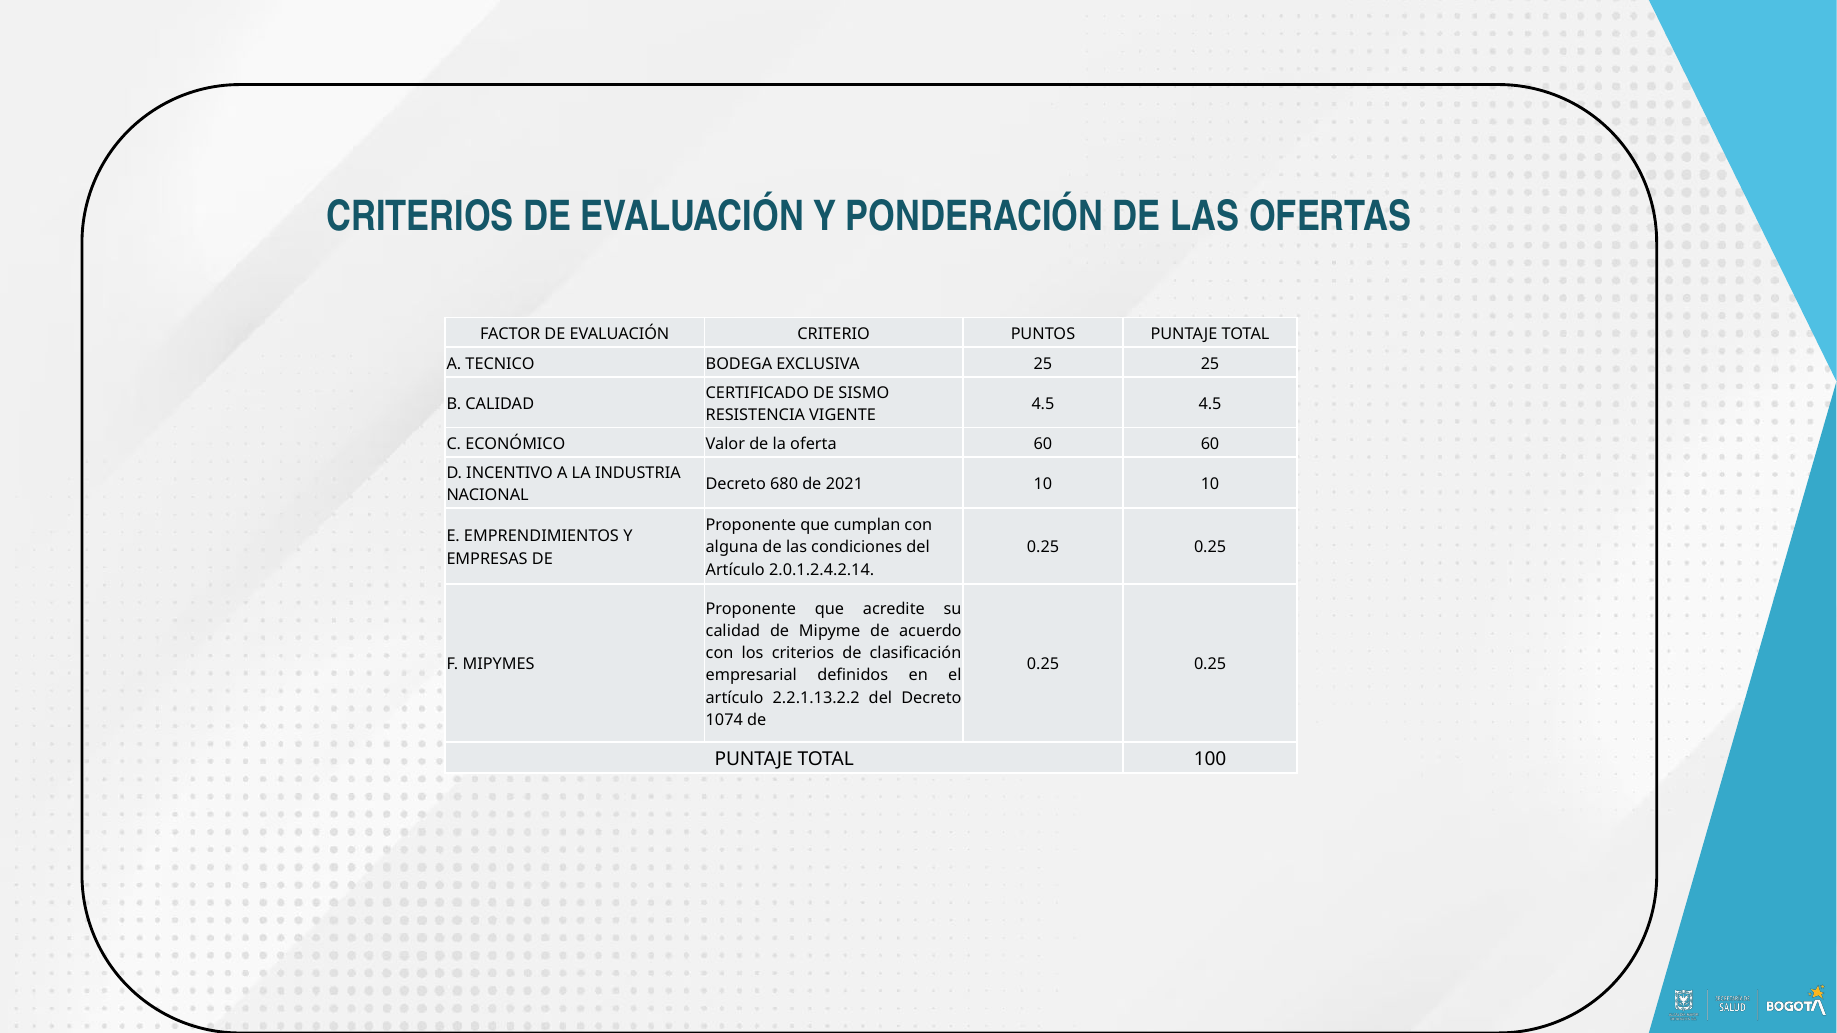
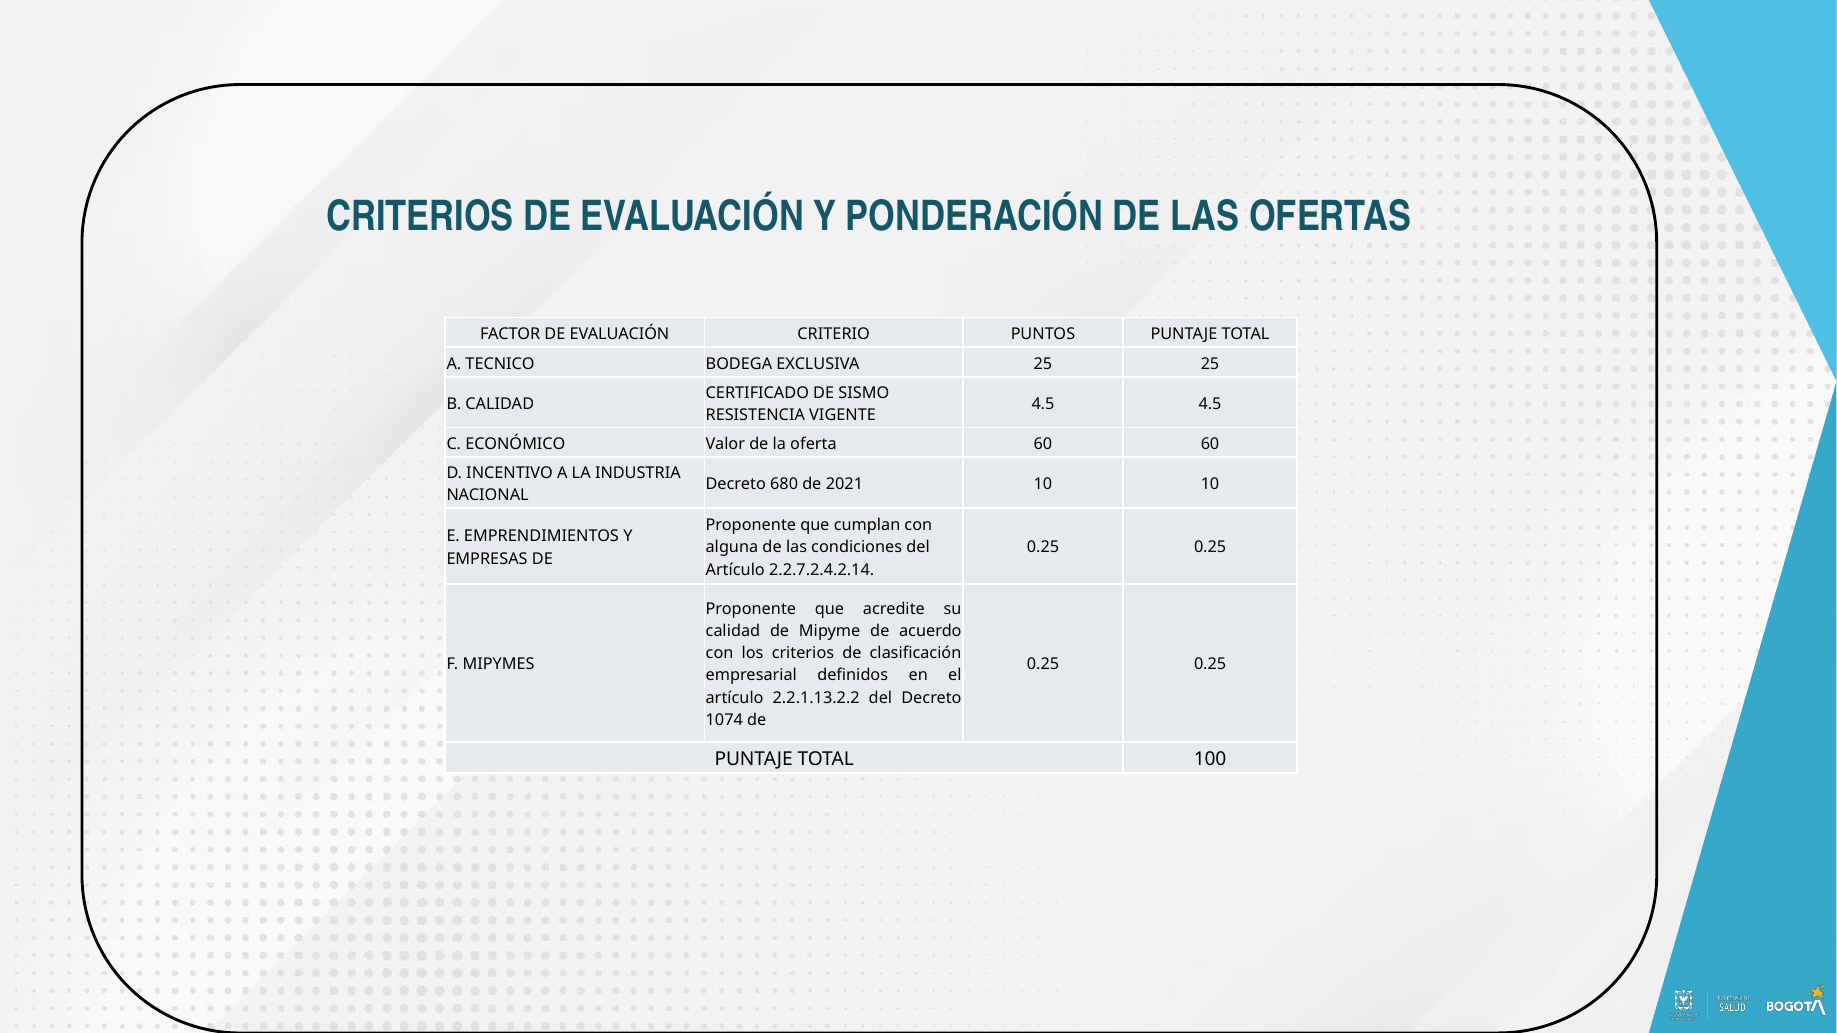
2.0.1.2.4.2.14: 2.0.1.2.4.2.14 -> 2.2.7.2.4.2.14
